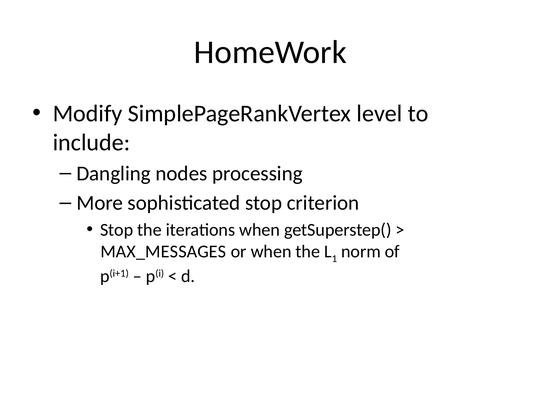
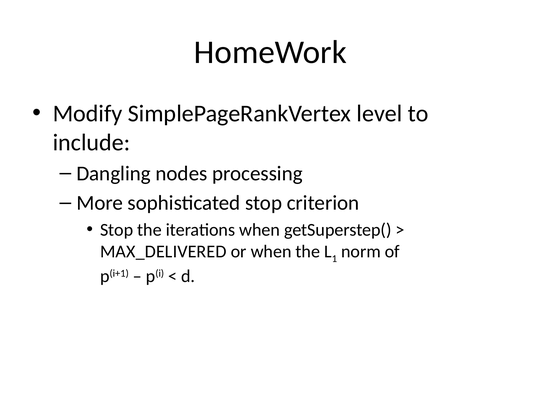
MAX_MESSAGES: MAX_MESSAGES -> MAX_DELIVERED
